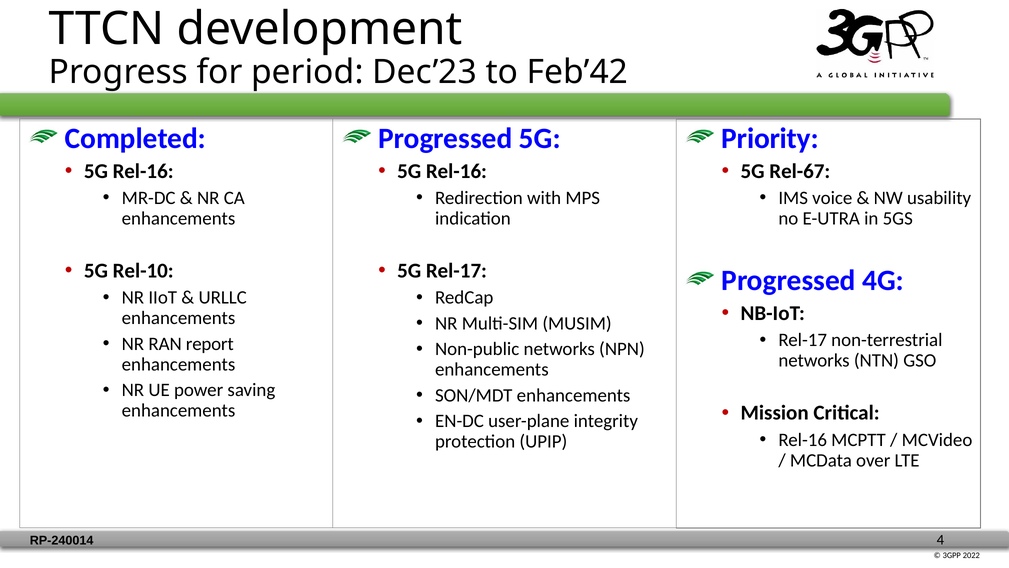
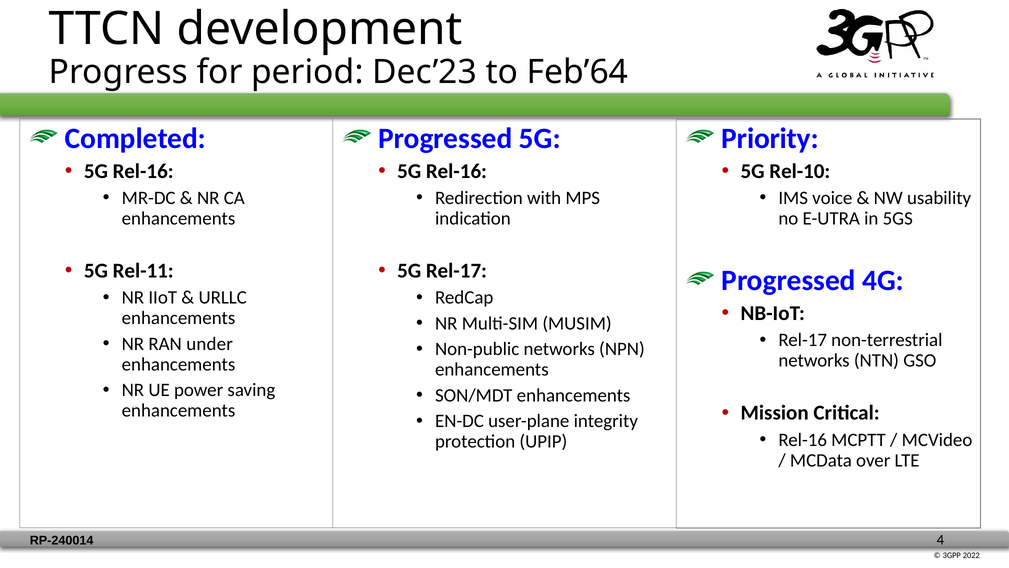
Feb’42: Feb’42 -> Feb’64
Rel-67: Rel-67 -> Rel-10
Rel-10: Rel-10 -> Rel-11
report: report -> under
